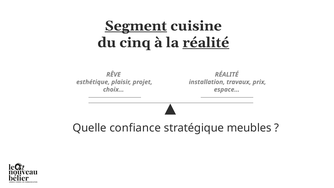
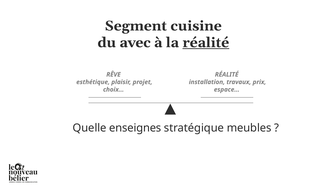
Segment underline: present -> none
cinq: cinq -> avec
confiance: confiance -> enseignes
